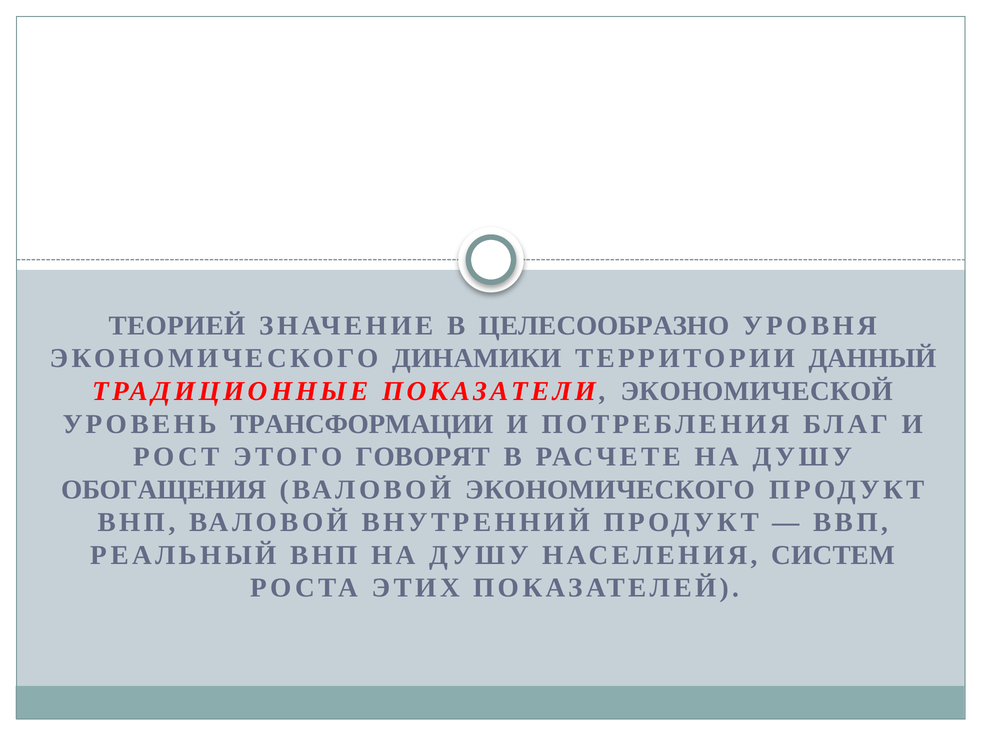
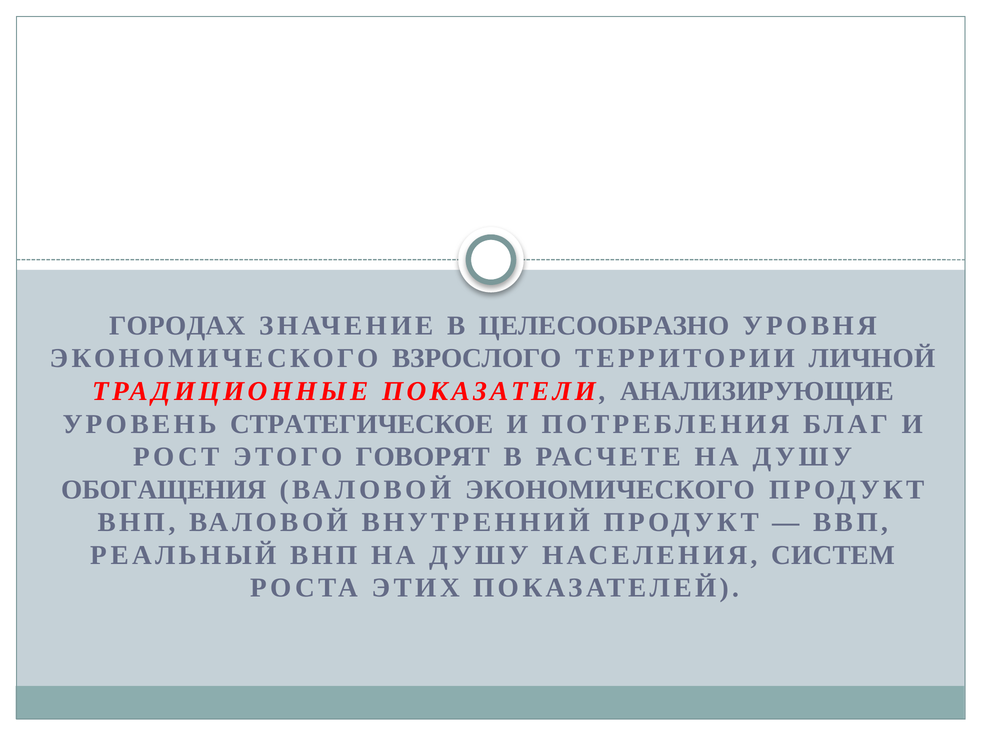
ТЕОРИЕЙ: ТЕОРИЕЙ -> ГОРОДАХ
ДИНАМИКИ: ДИНАМИКИ -> ВЗРОСЛОГО
ДАННЫЙ: ДАННЫЙ -> ЛИЧНОЙ
ЭКОНОМИЧЕСКОЙ: ЭКОНОМИЧЕСКОЙ -> АНАЛИЗИРУЮЩИЕ
ТРАНСФОРМАЦИИ: ТРАНСФОРМАЦИИ -> СТРАТЕГИЧЕСКОЕ
